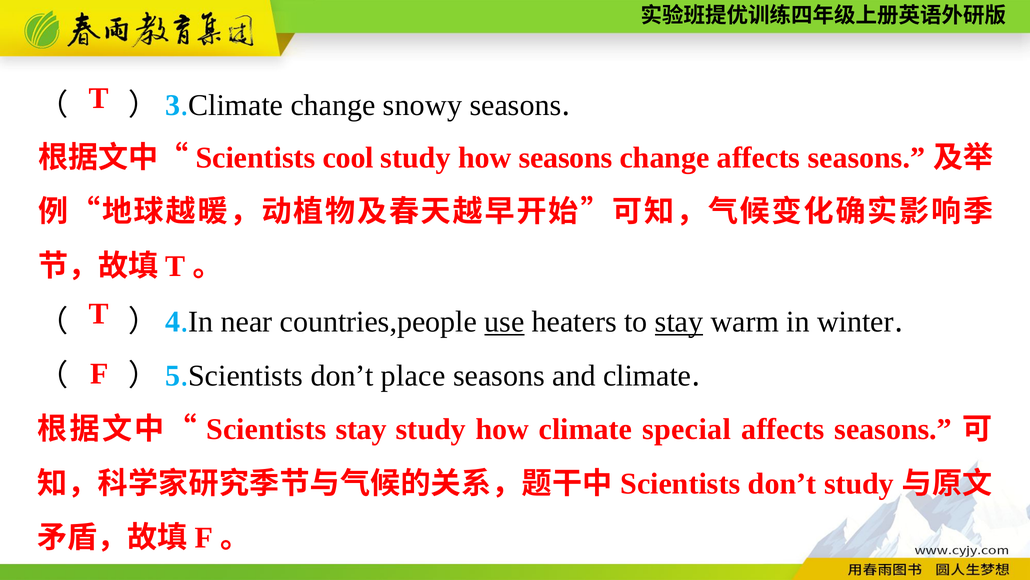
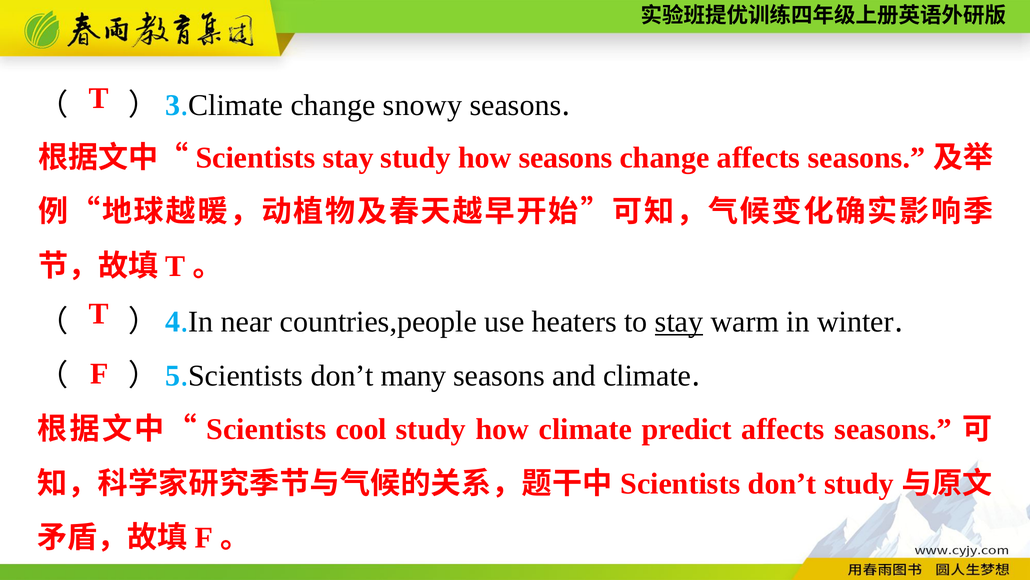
cool at (348, 158): cool -> stay
use underline: present -> none
place: place -> many
stay at (361, 429): stay -> cool
special: special -> predict
